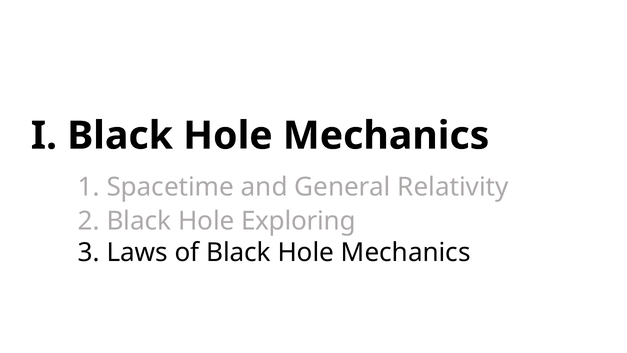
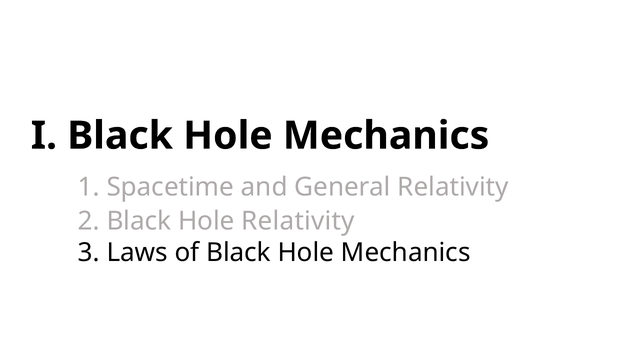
Hole Exploring: Exploring -> Relativity
